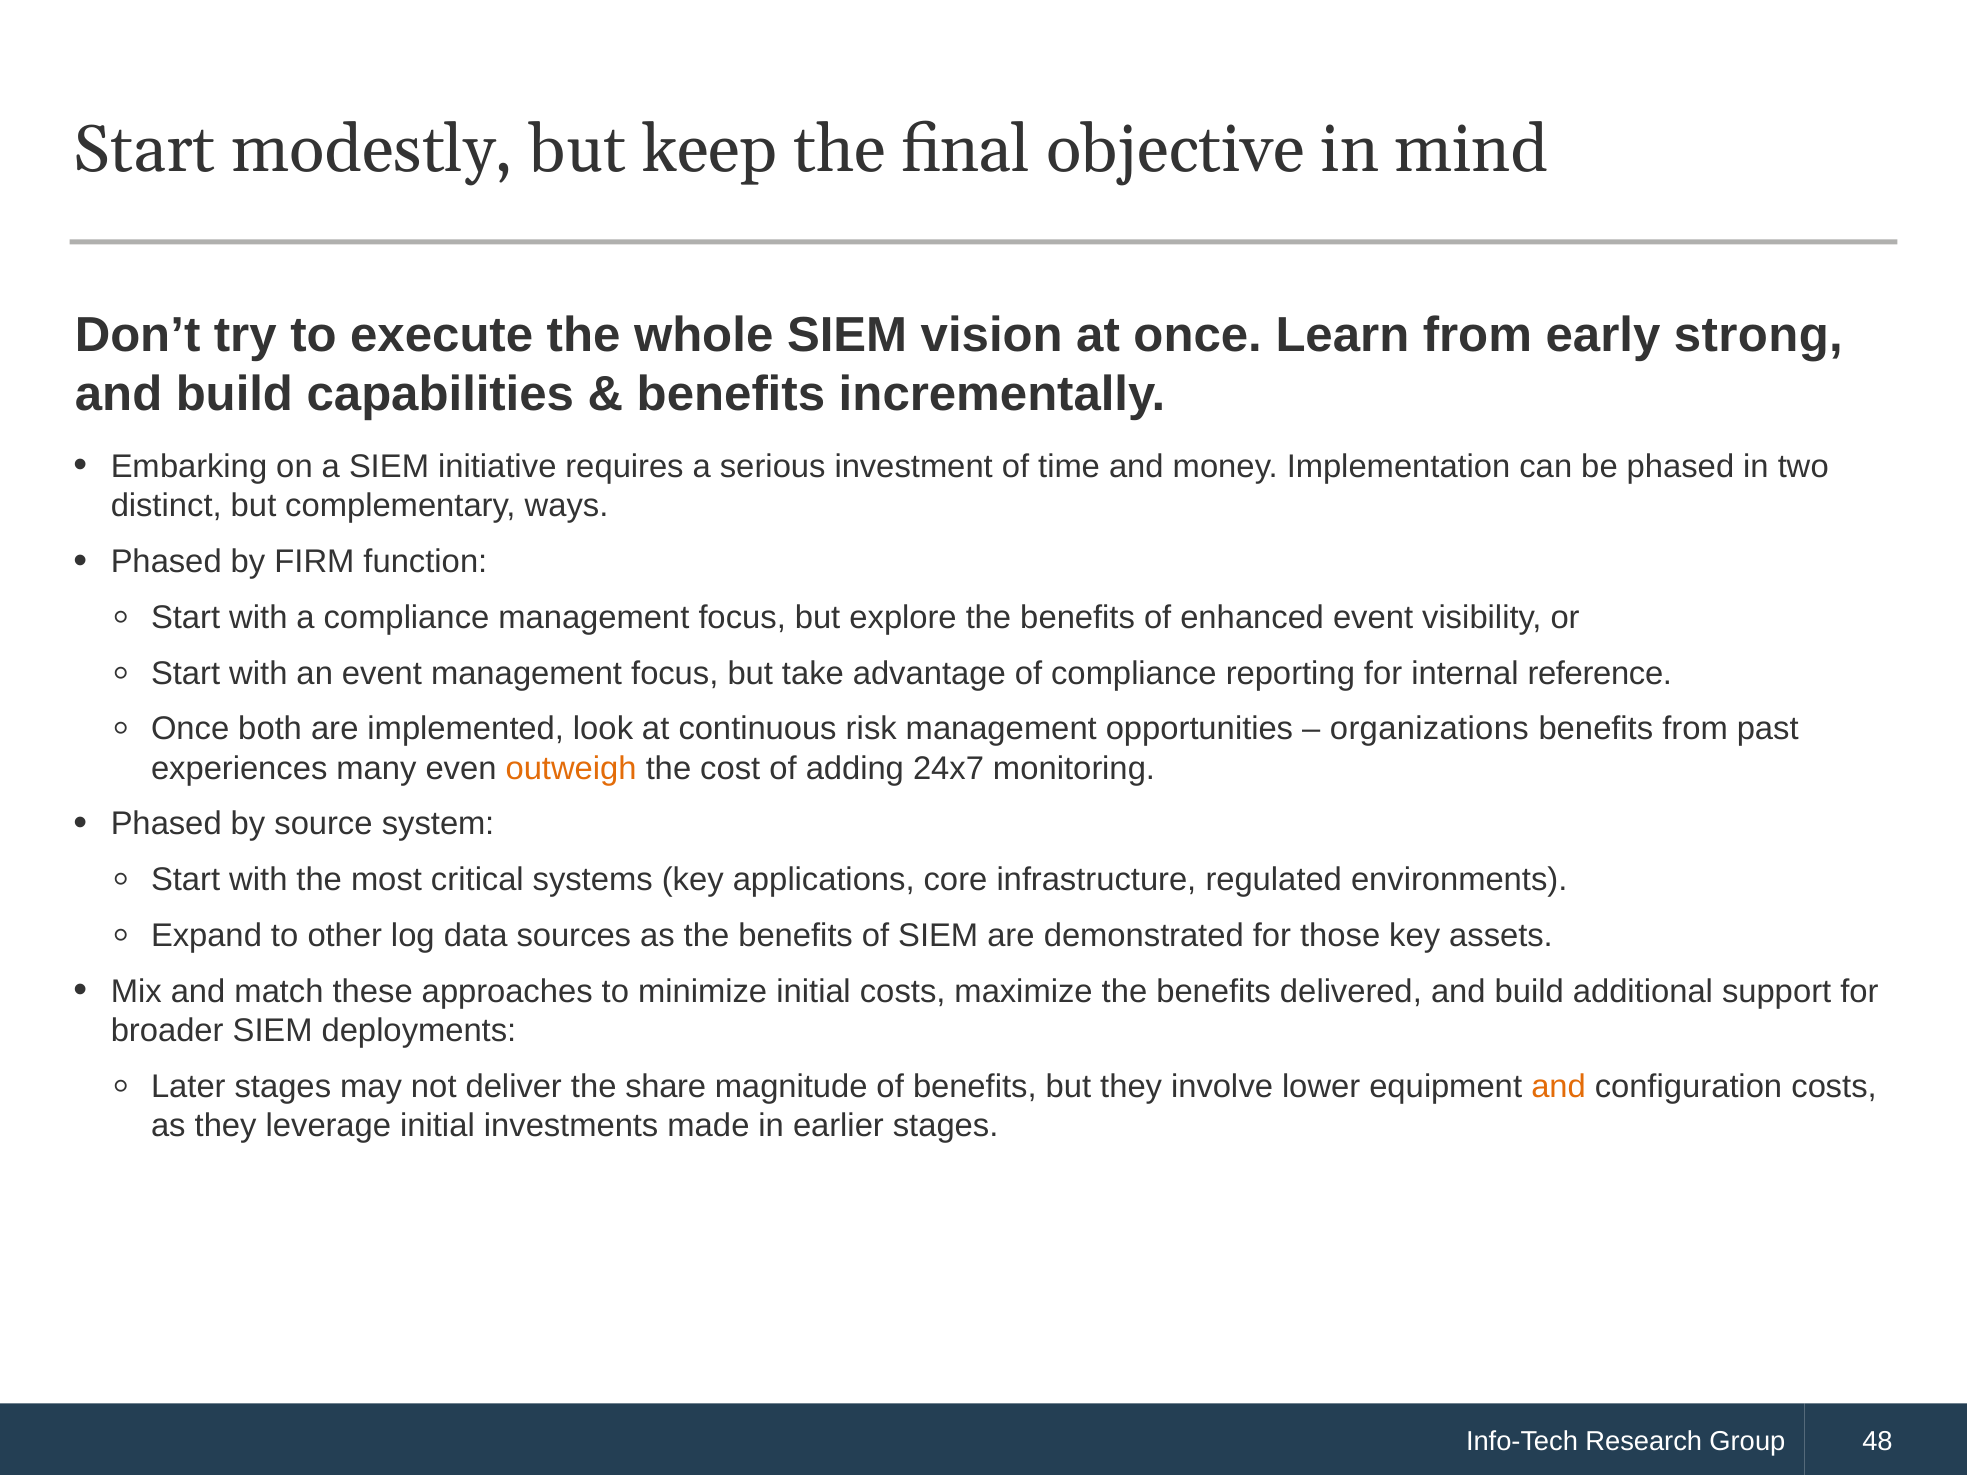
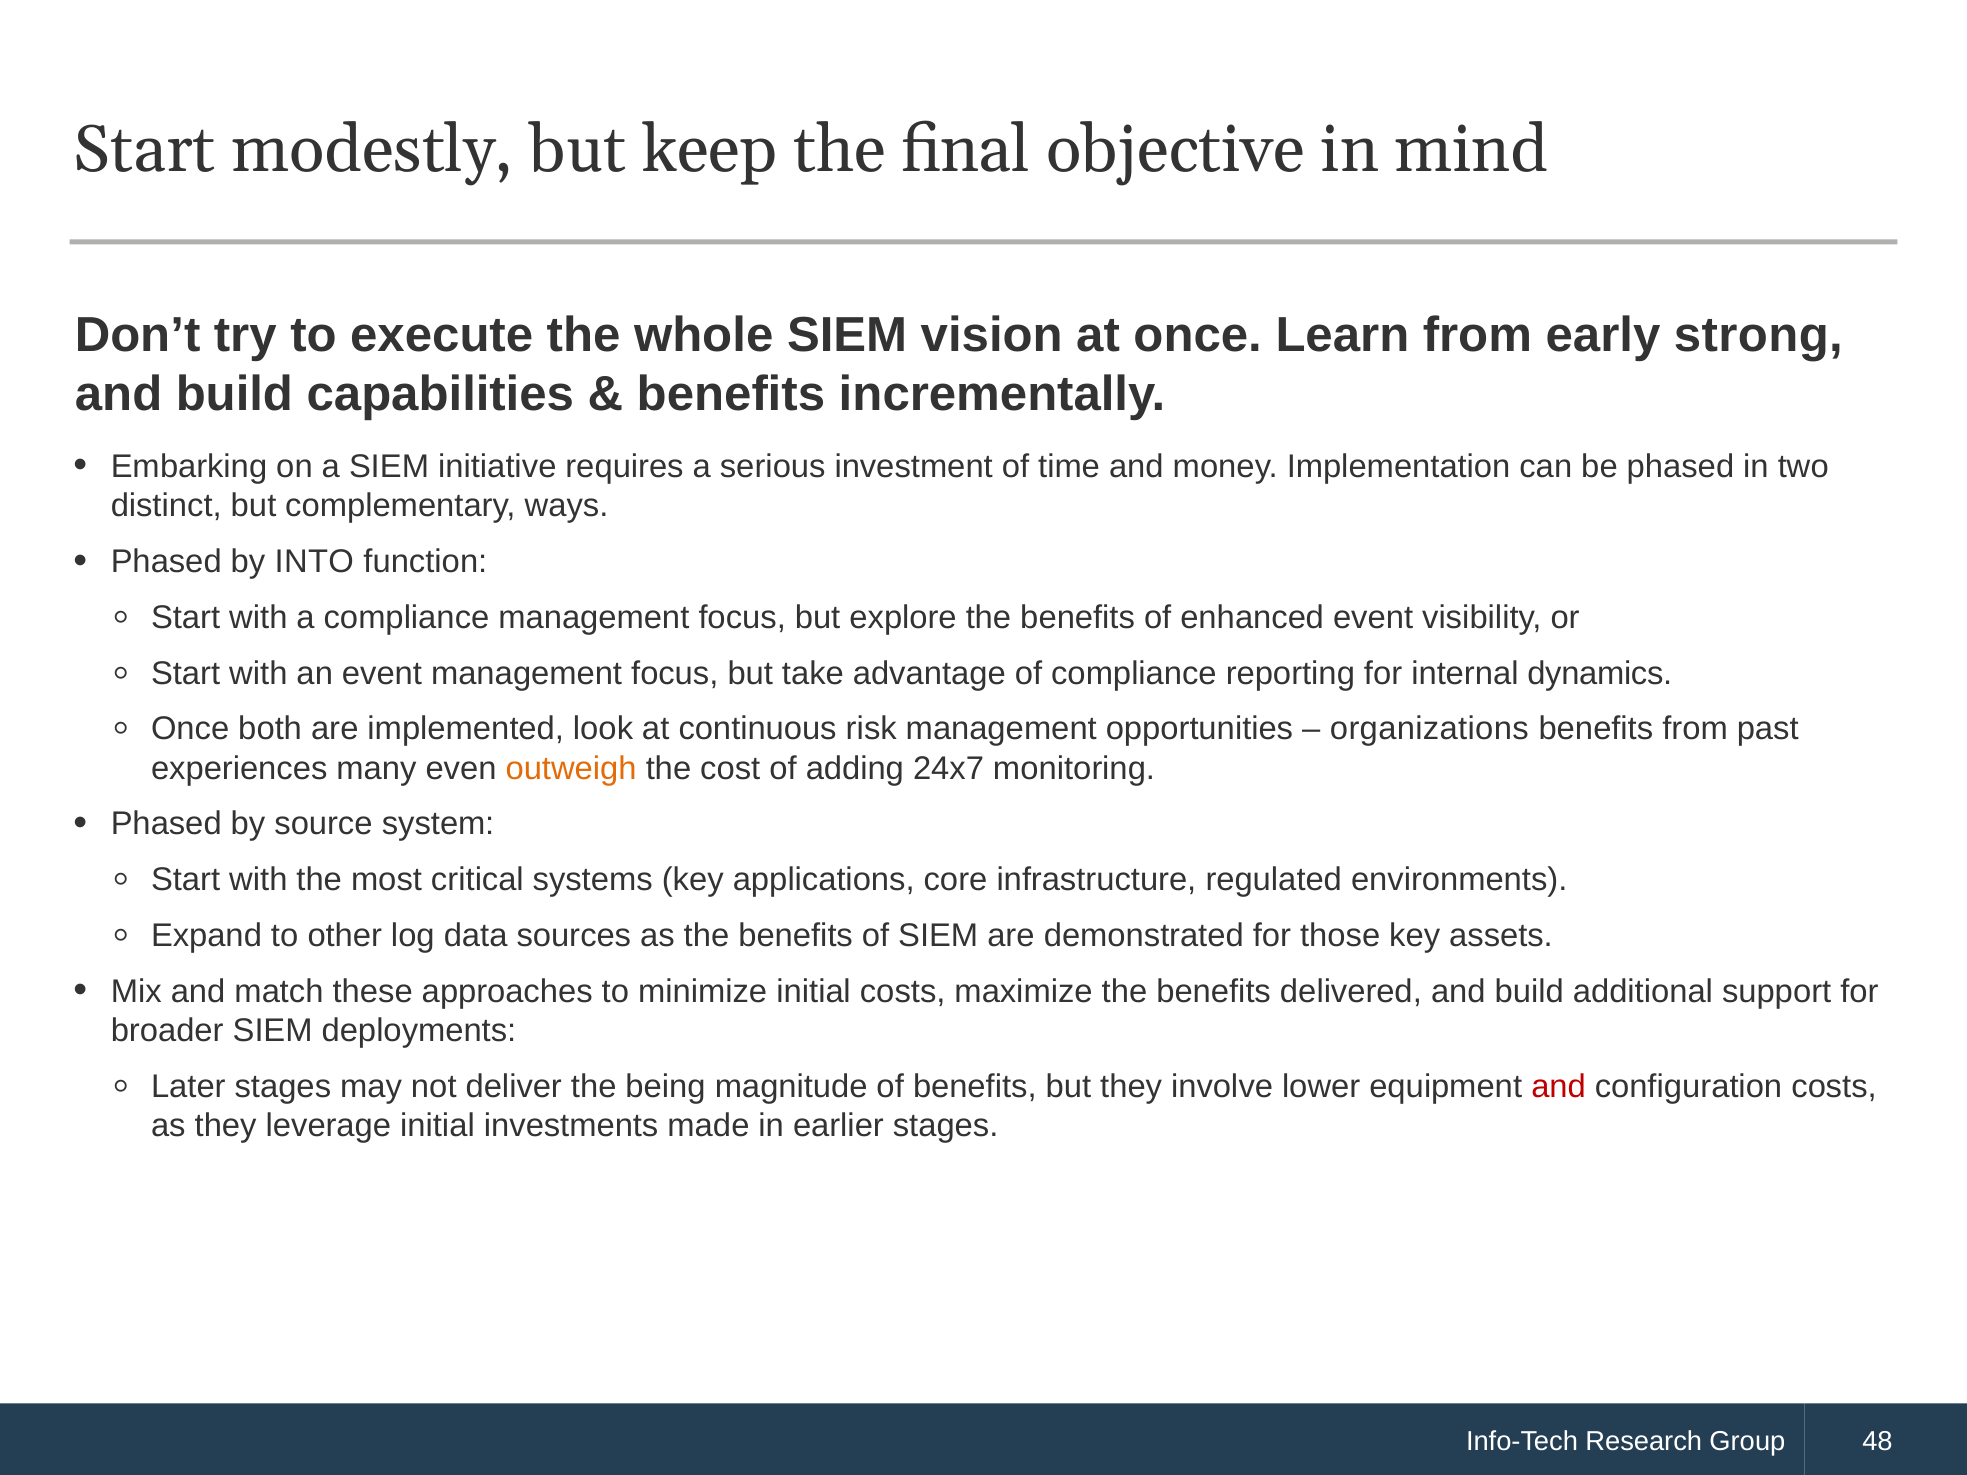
FIRM: FIRM -> INTO
reference: reference -> dynamics
share: share -> being
and at (1559, 1087) colour: orange -> red
